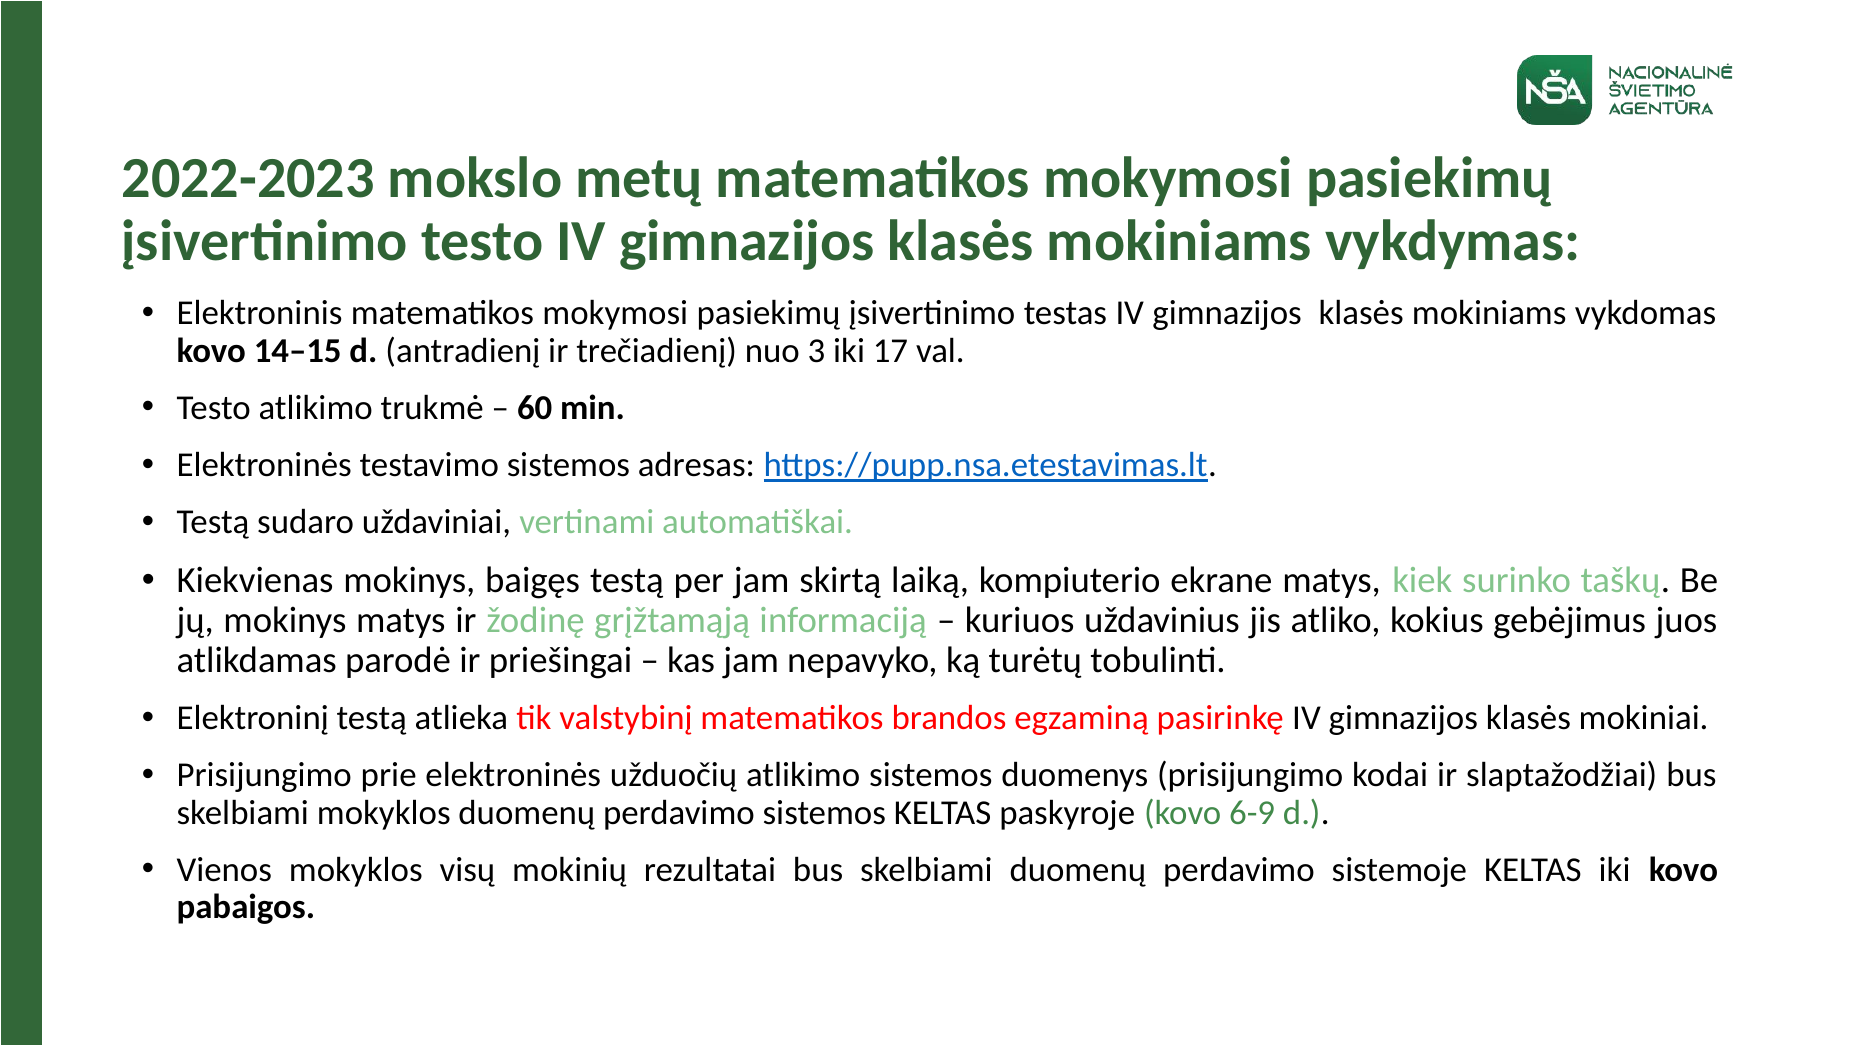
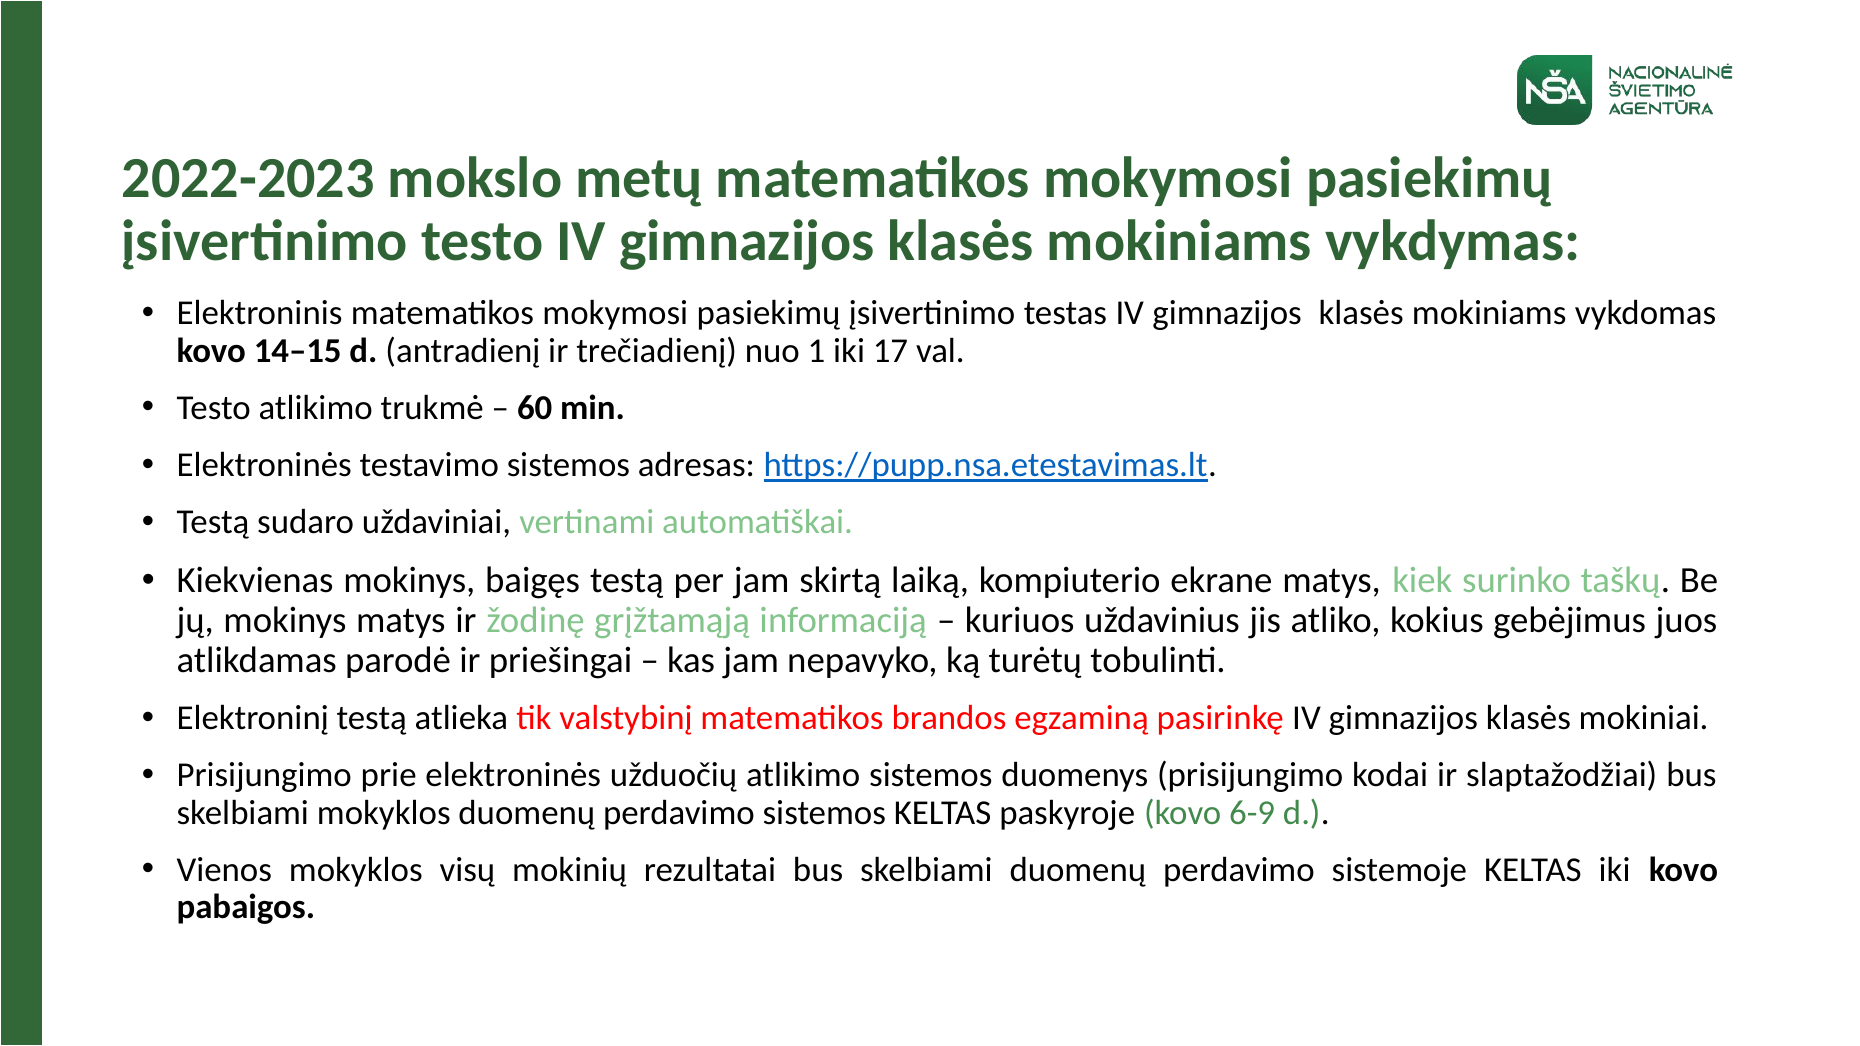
3: 3 -> 1
